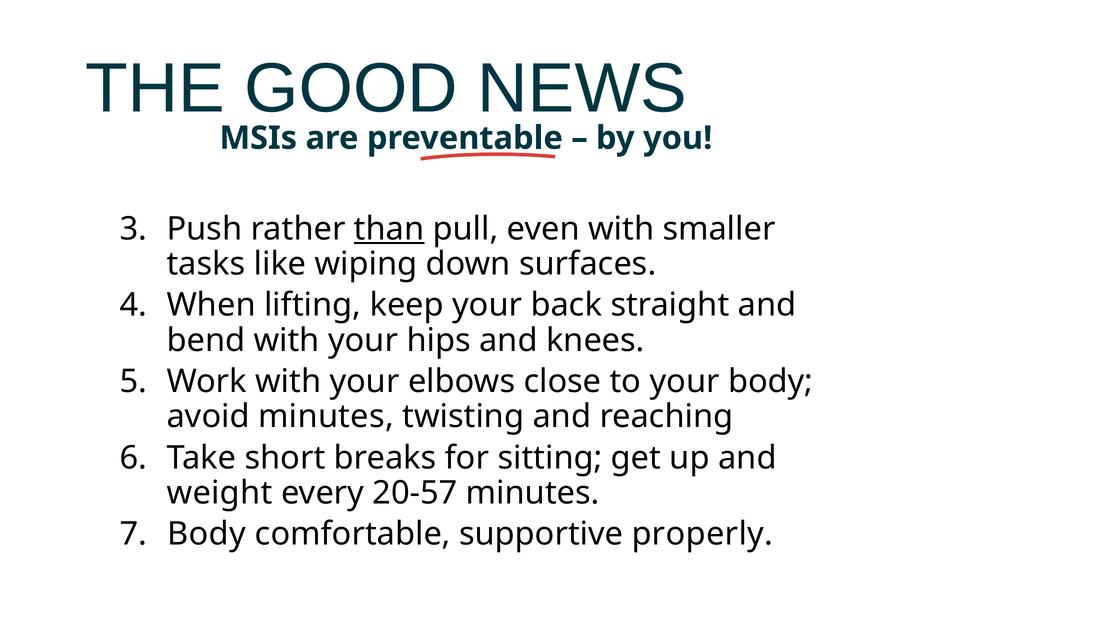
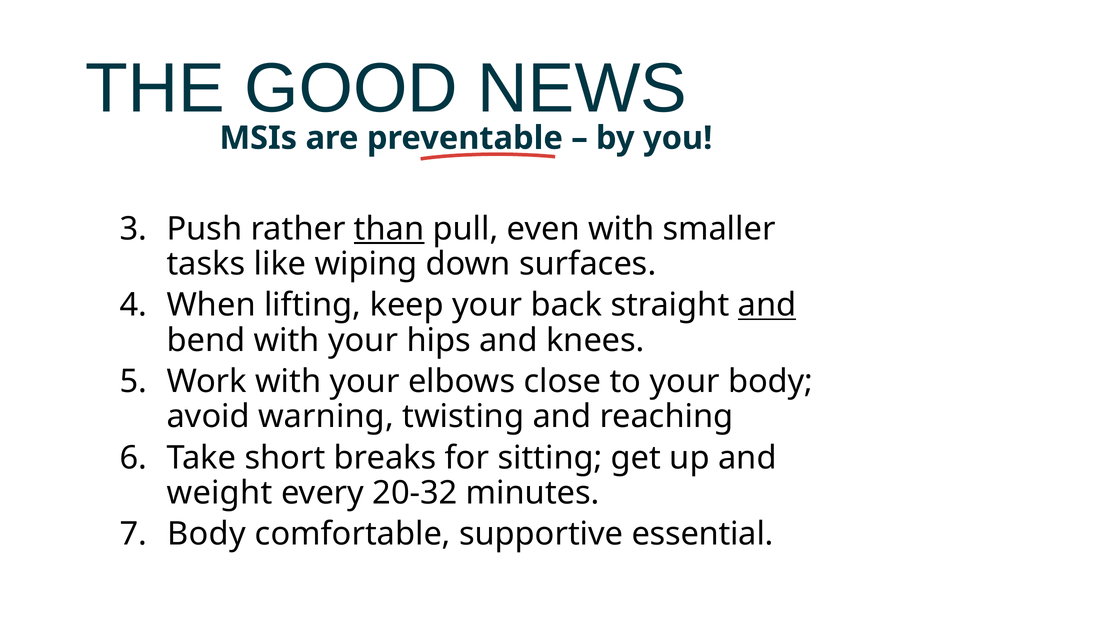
and at (767, 305) underline: none -> present
avoid minutes: minutes -> warning
20-57: 20-57 -> 20-32
properly: properly -> essential
